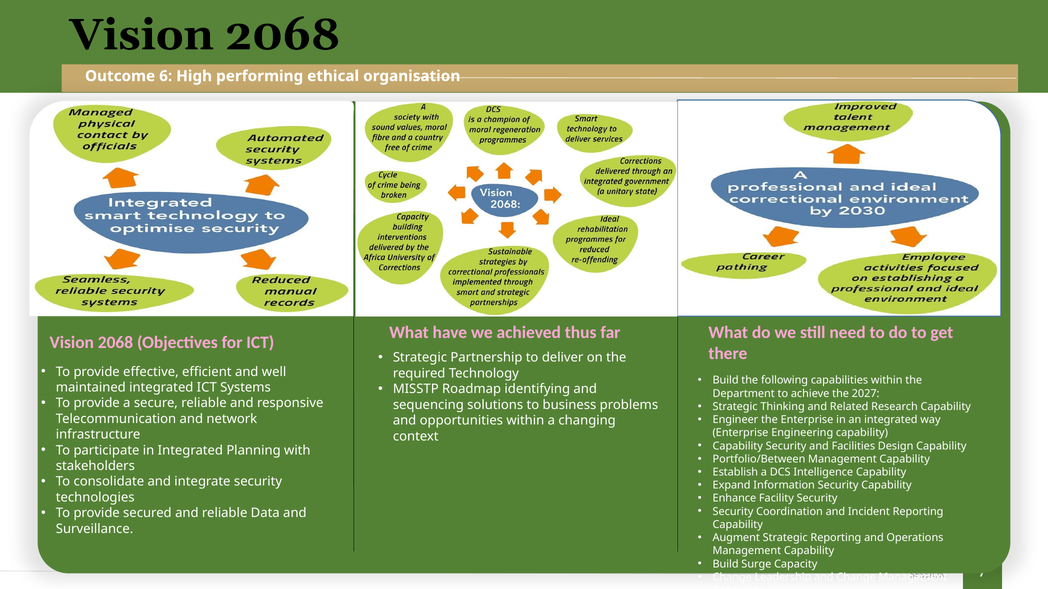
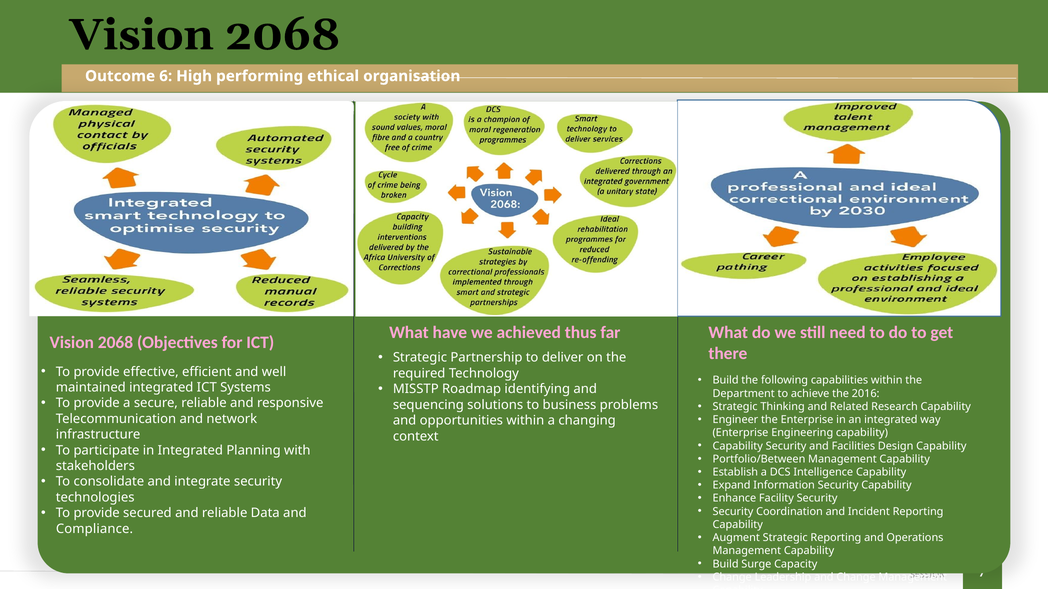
2027: 2027 -> 2016
Surveillance: Surveillance -> Compliance
